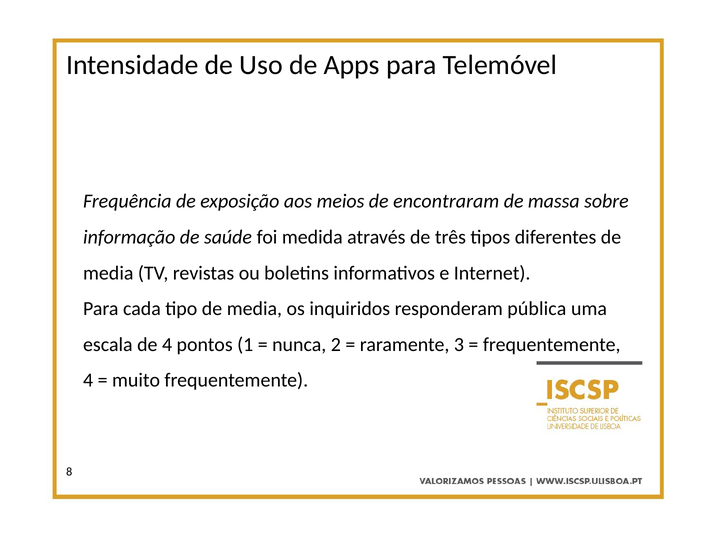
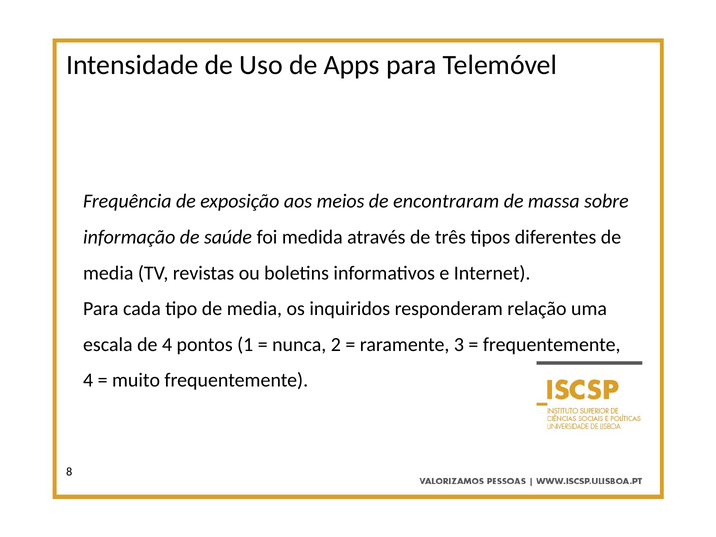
pública: pública -> relação
